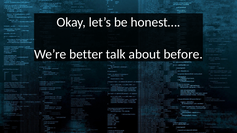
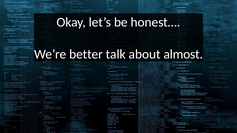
before: before -> almost
